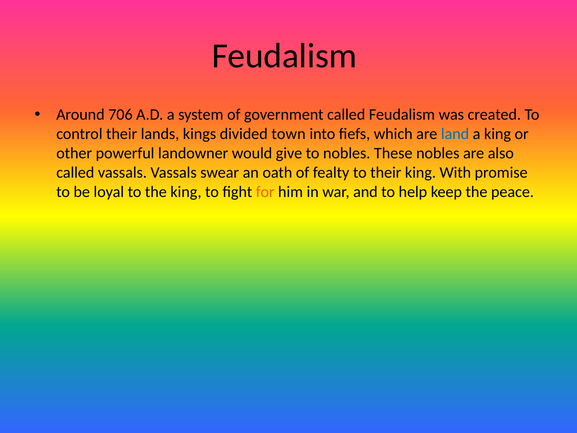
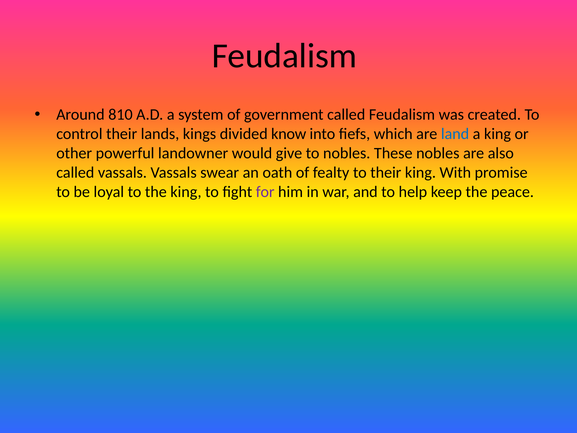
706: 706 -> 810
town: town -> know
for colour: orange -> purple
